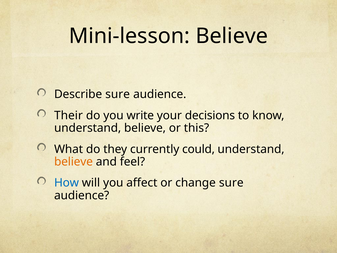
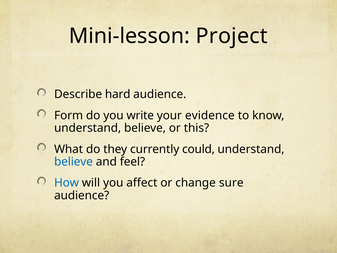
Mini-lesson Believe: Believe -> Project
Describe sure: sure -> hard
Their: Their -> Form
decisions: decisions -> evidence
believe at (74, 162) colour: orange -> blue
